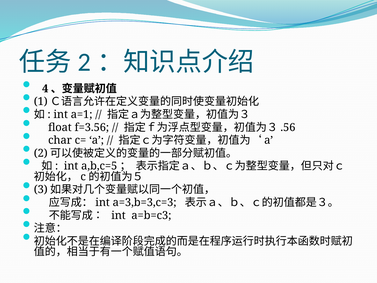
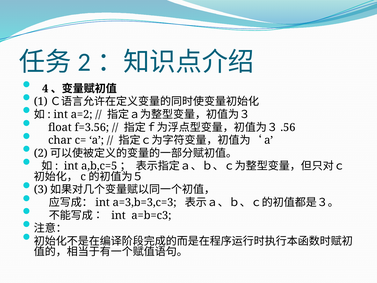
a=1: a=1 -> a=2
